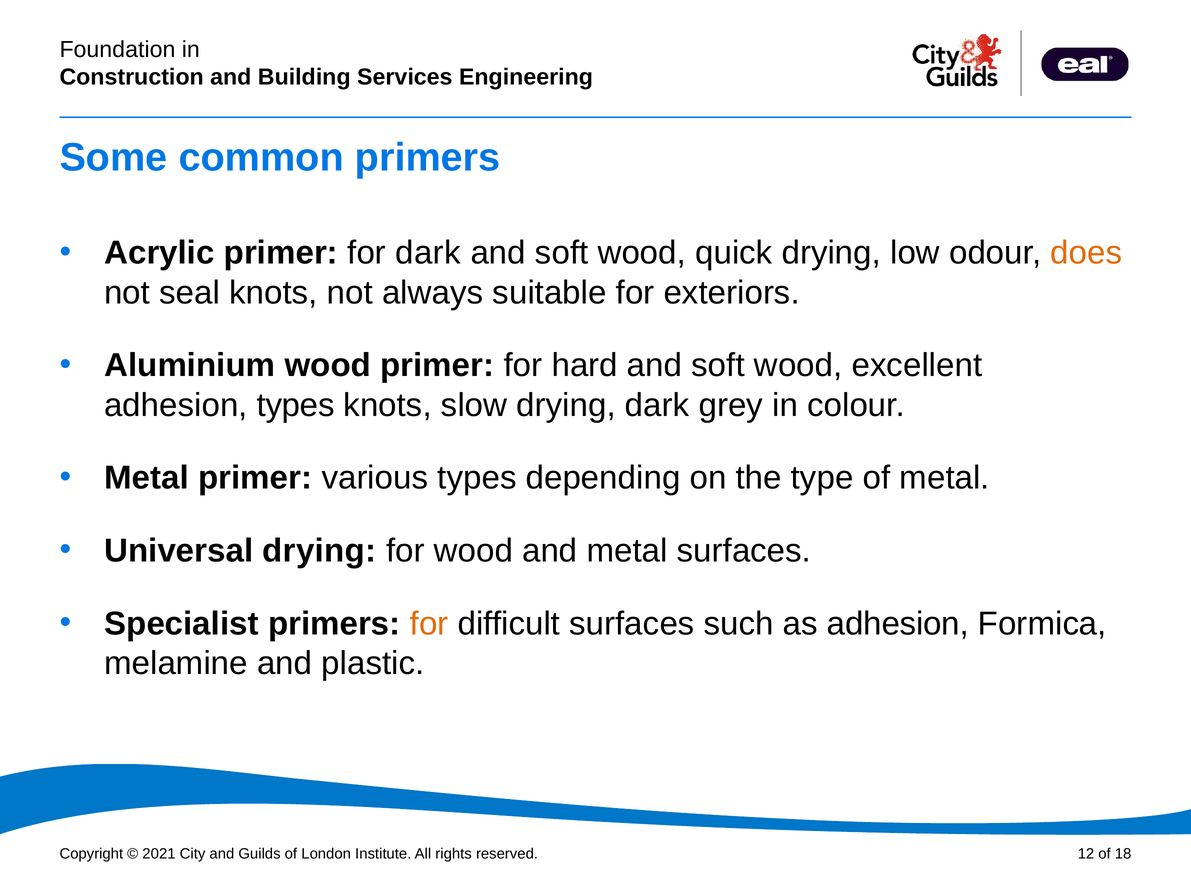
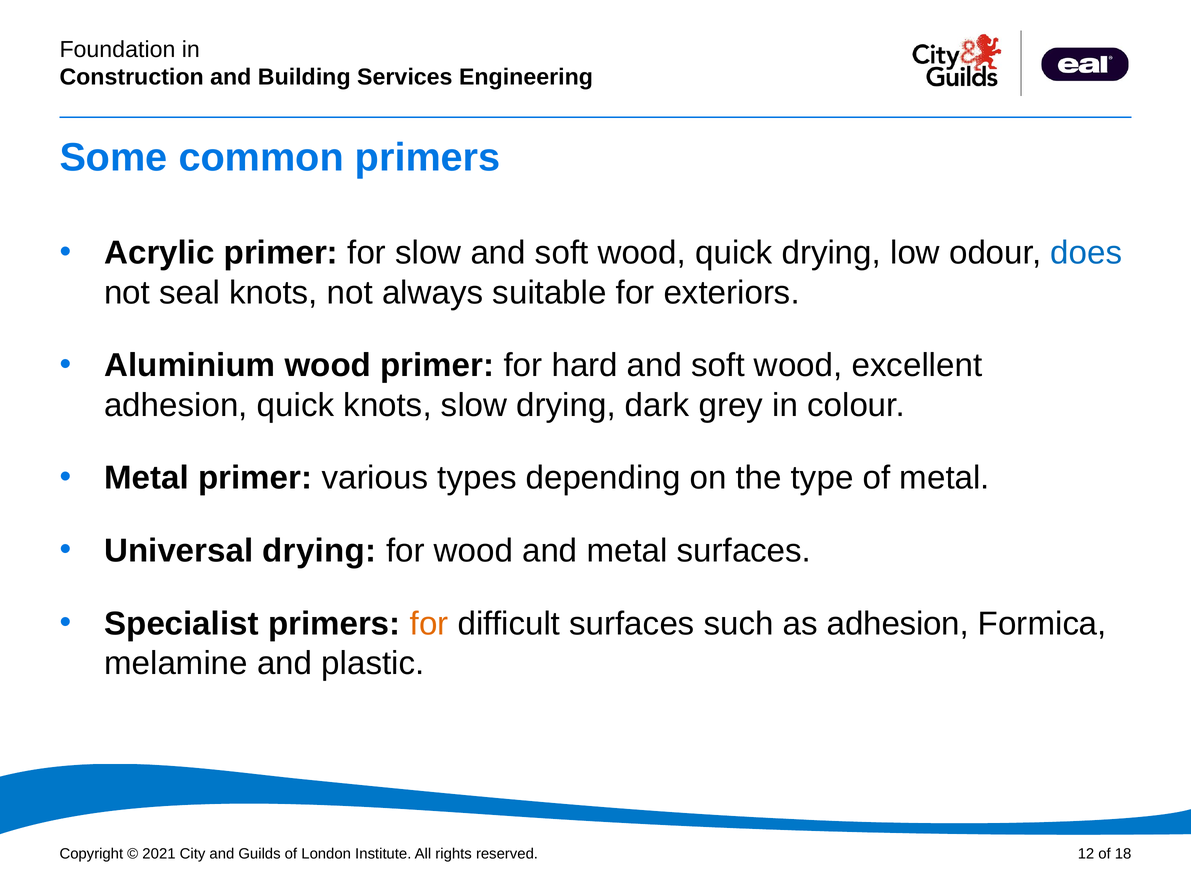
for dark: dark -> slow
does colour: orange -> blue
adhesion types: types -> quick
